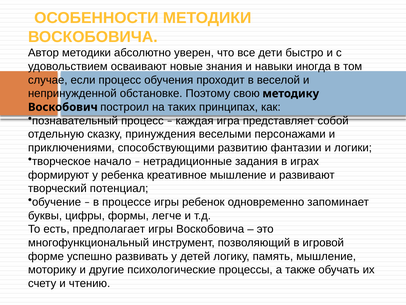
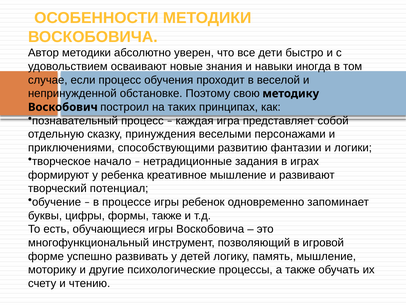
формы легче: легче -> также
предполагает: предполагает -> обучающиеся
